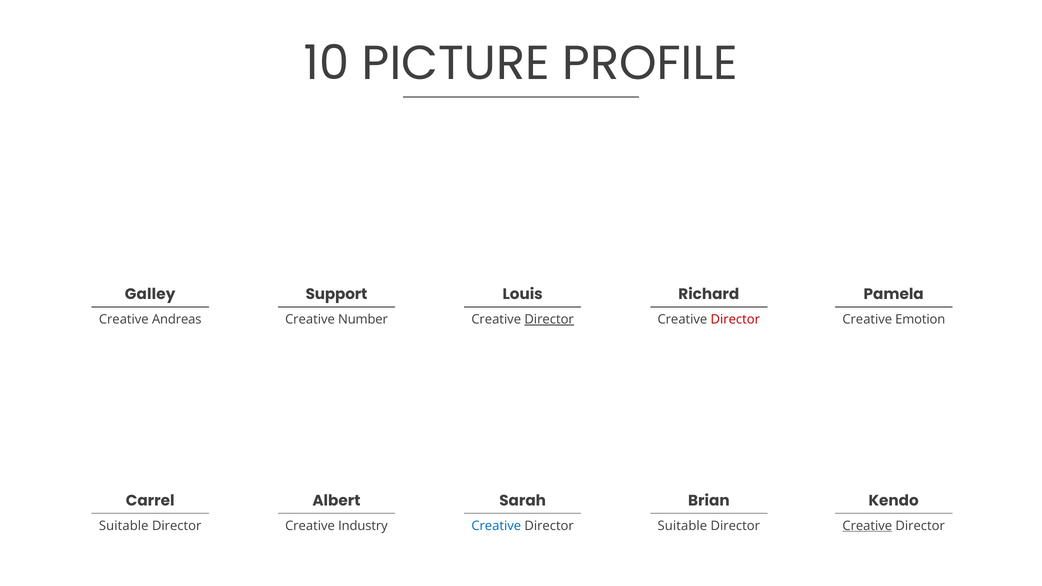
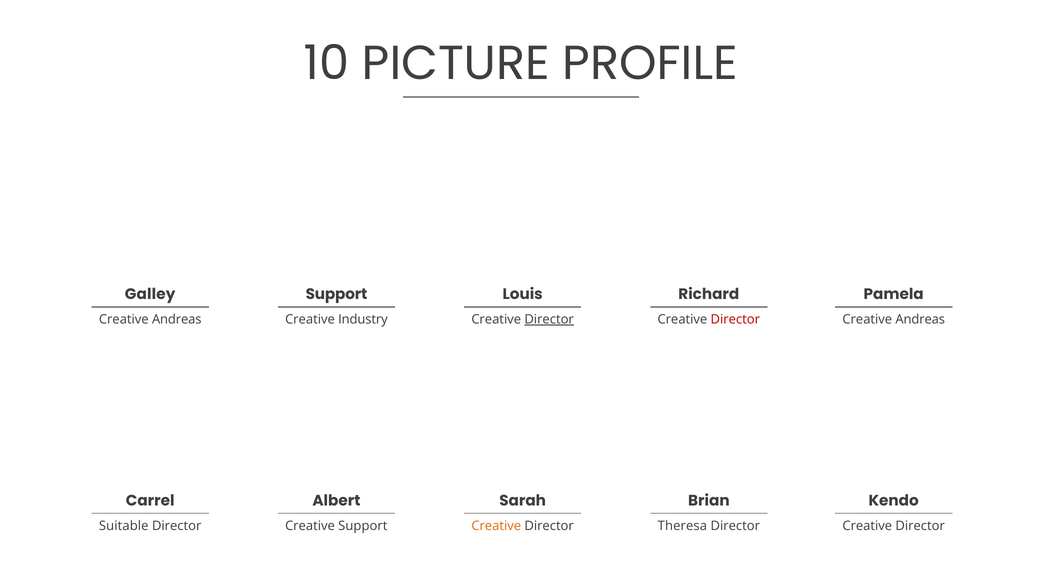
Number: Number -> Industry
Emotion at (920, 319): Emotion -> Andreas
Creative Industry: Industry -> Support
Creative at (496, 526) colour: blue -> orange
Suitable at (682, 526): Suitable -> Theresa
Creative at (867, 526) underline: present -> none
